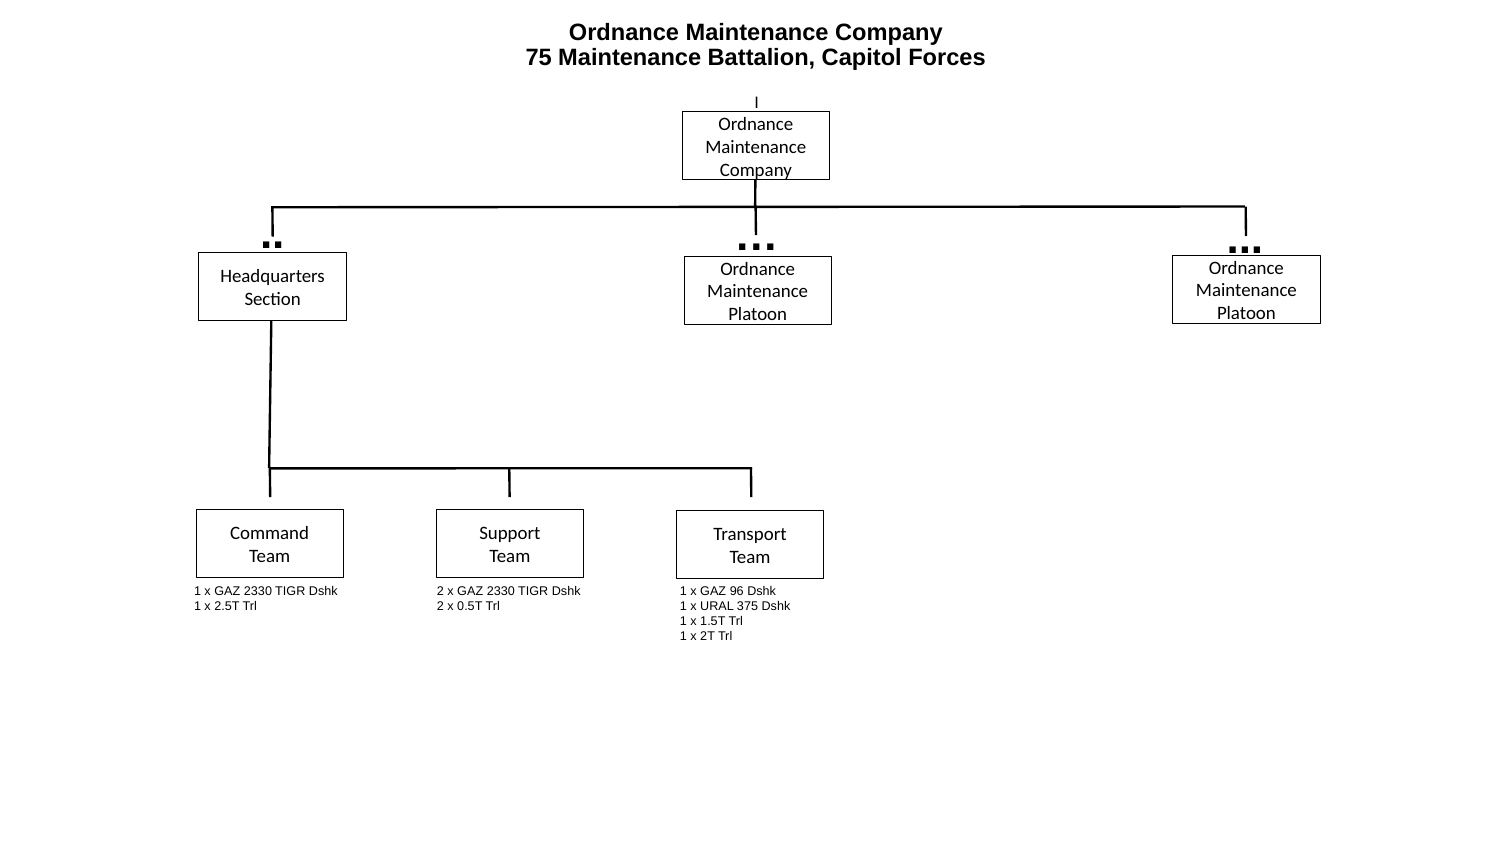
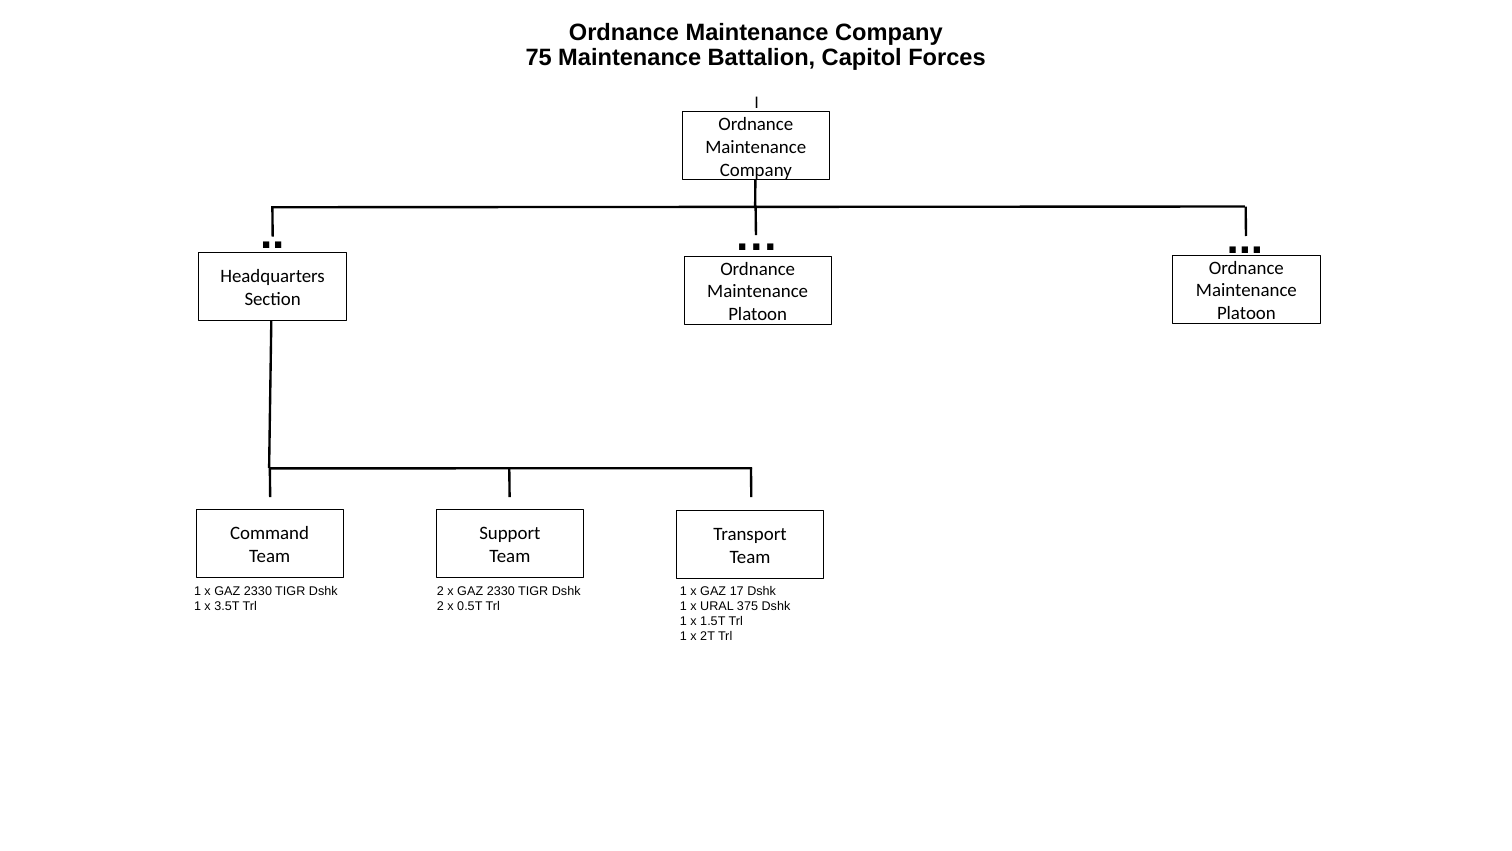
96: 96 -> 17
2.5T: 2.5T -> 3.5T
